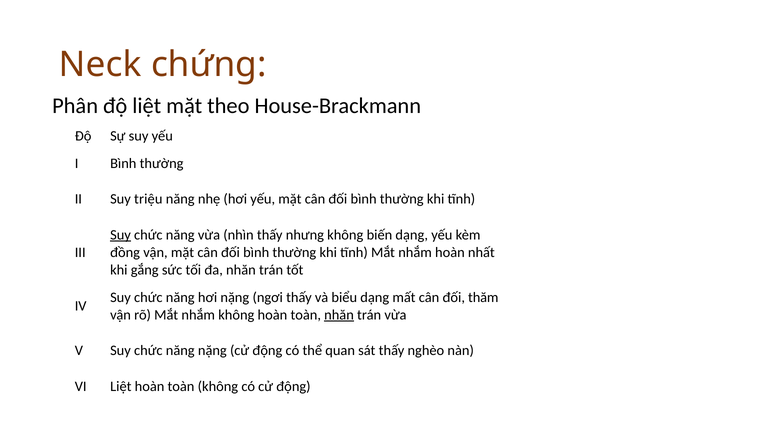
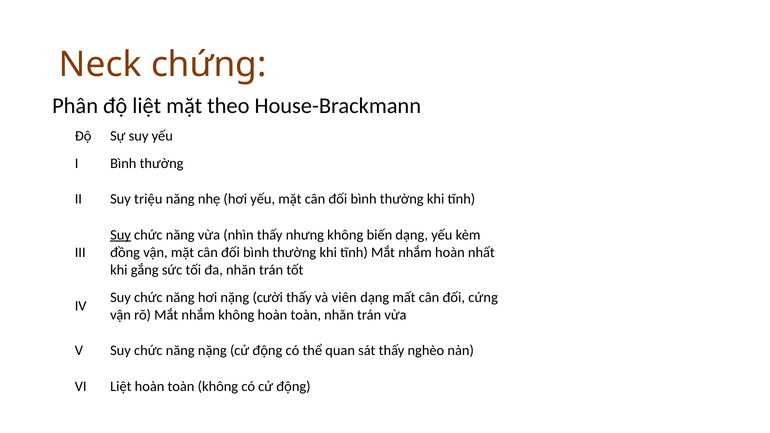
ngơi: ngơi -> cười
biểu: biểu -> viên
thăm: thăm -> cứng
nhăn at (339, 315) underline: present -> none
